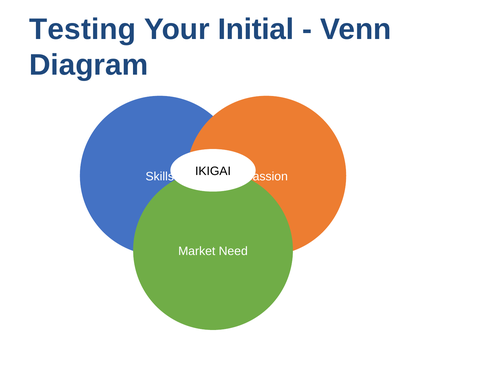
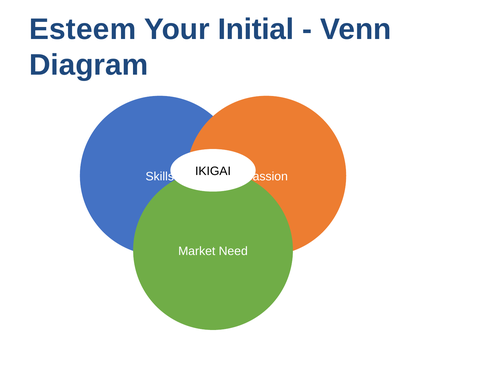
Testing: Testing -> Esteem
